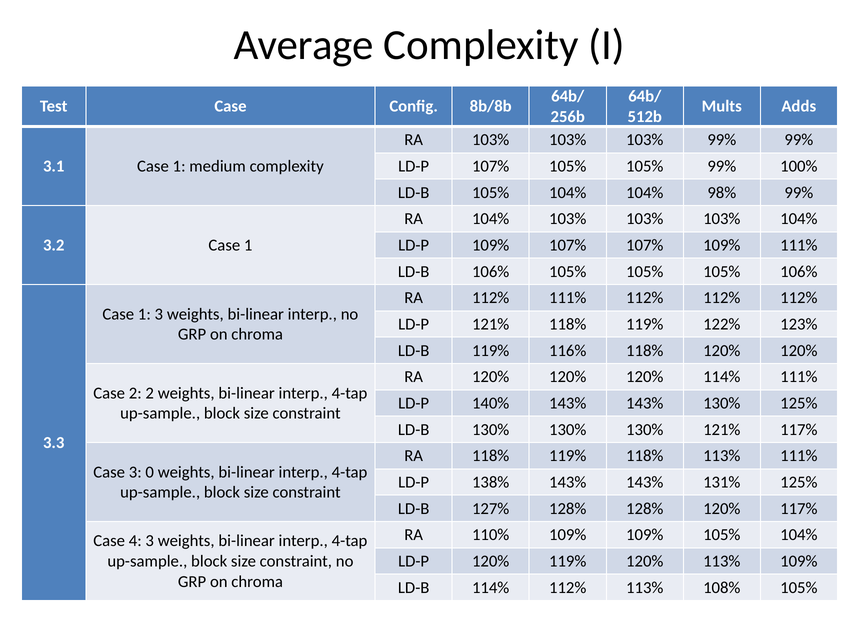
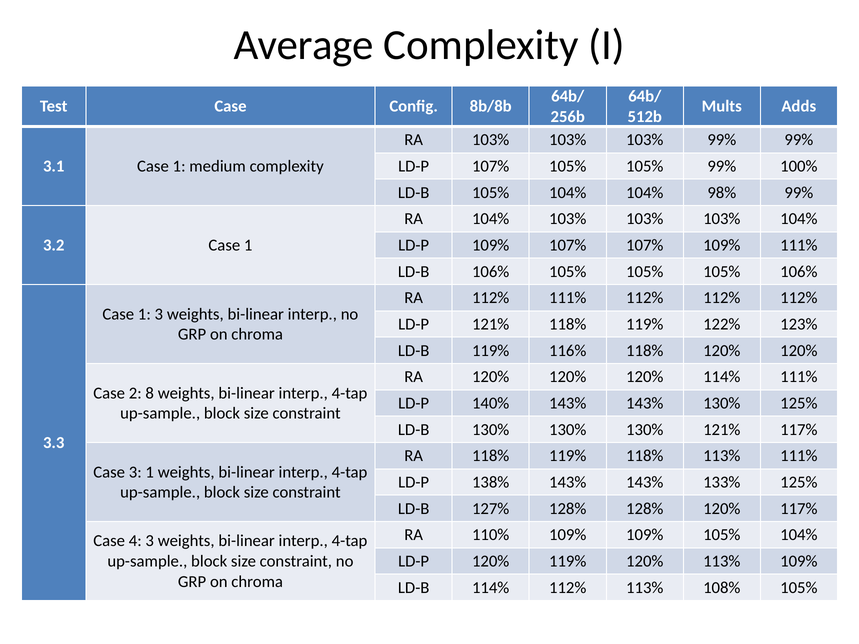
2 2: 2 -> 8
3 0: 0 -> 1
131%: 131% -> 133%
